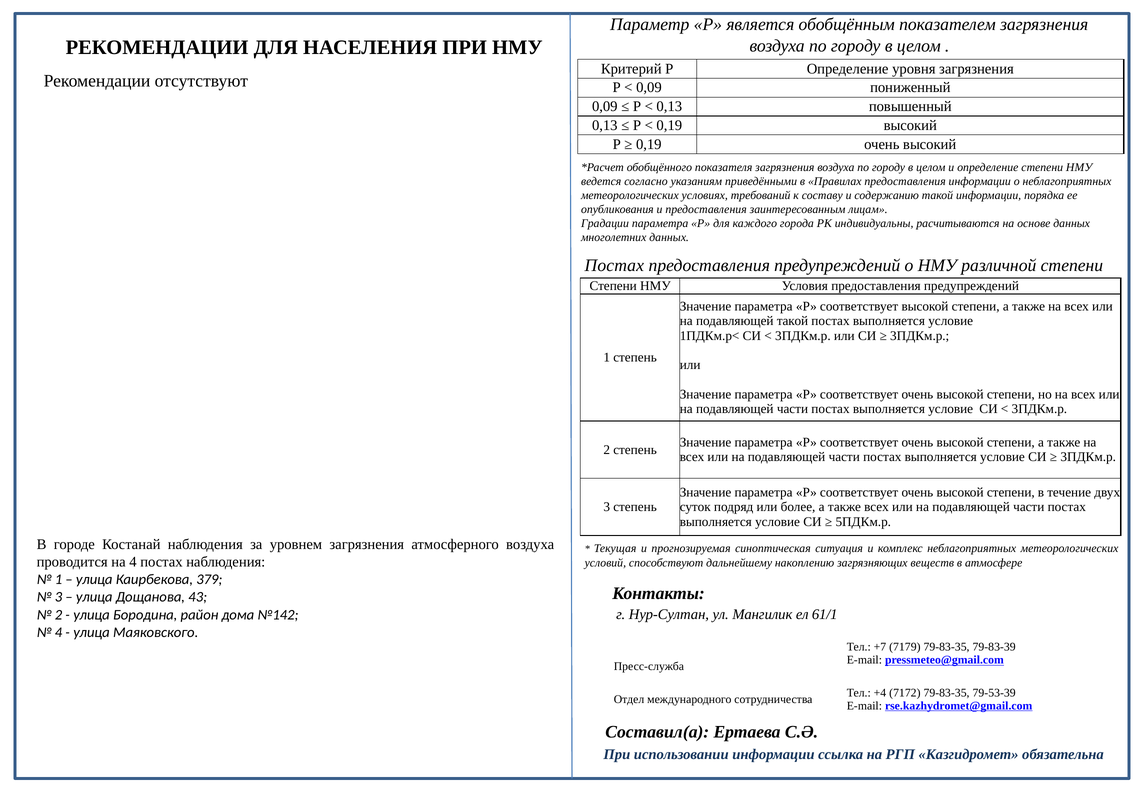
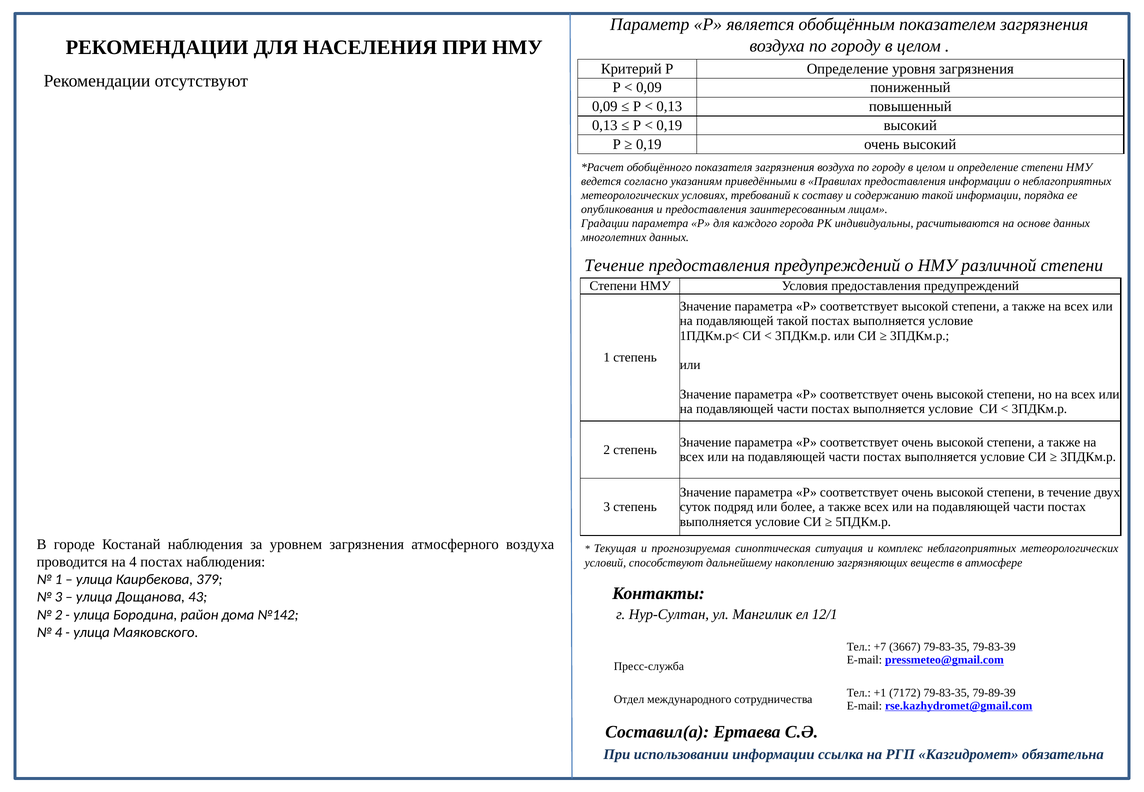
Постах at (614, 265): Постах -> Течение
61/1: 61/1 -> 12/1
7179: 7179 -> 3667
+4: +4 -> +1
79-53-39: 79-53-39 -> 79-89-39
